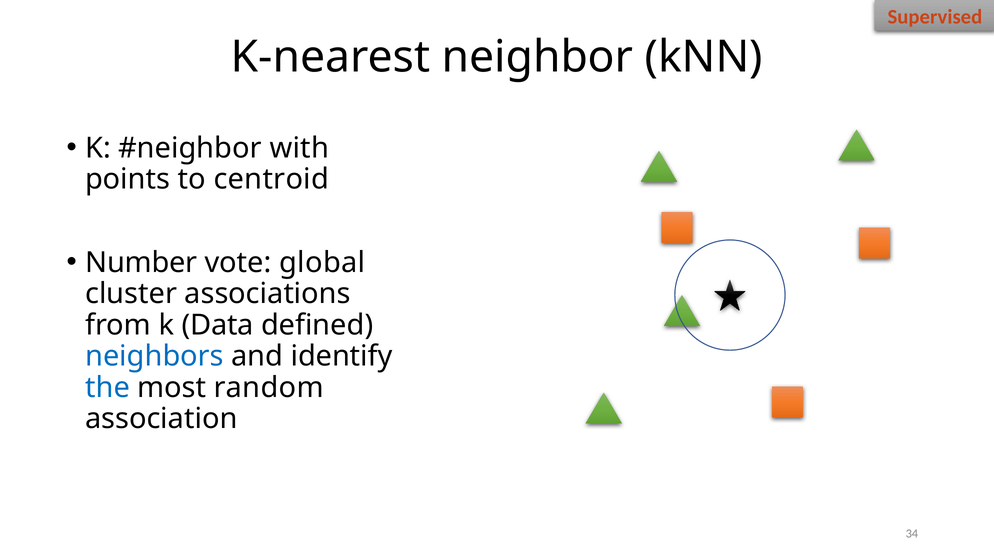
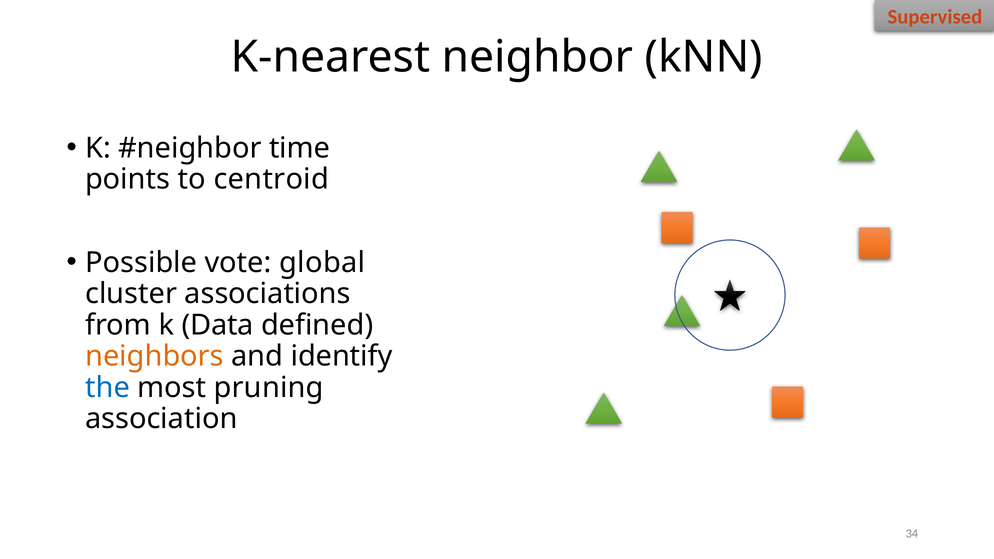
with: with -> time
Number: Number -> Possible
neighbors colour: blue -> orange
random: random -> pruning
